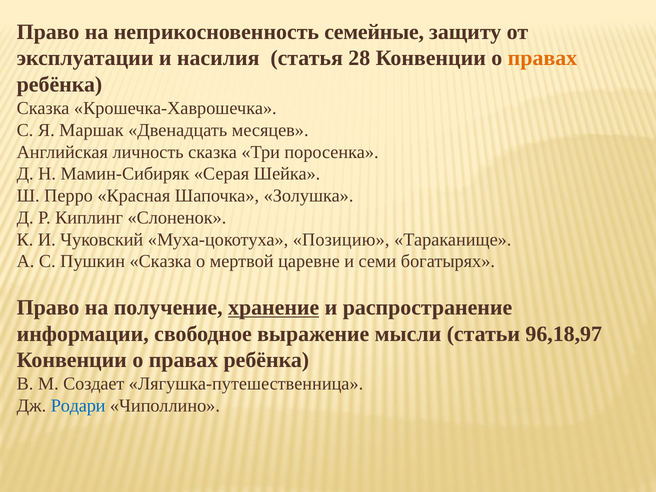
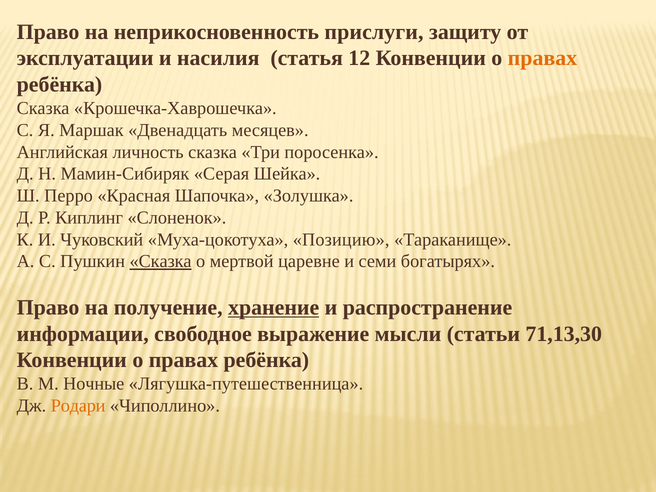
семейные: семейные -> прислуги
28: 28 -> 12
Сказка at (161, 261) underline: none -> present
96,18,97: 96,18,97 -> 71,13,30
Создает: Создает -> Ночные
Родари colour: blue -> orange
